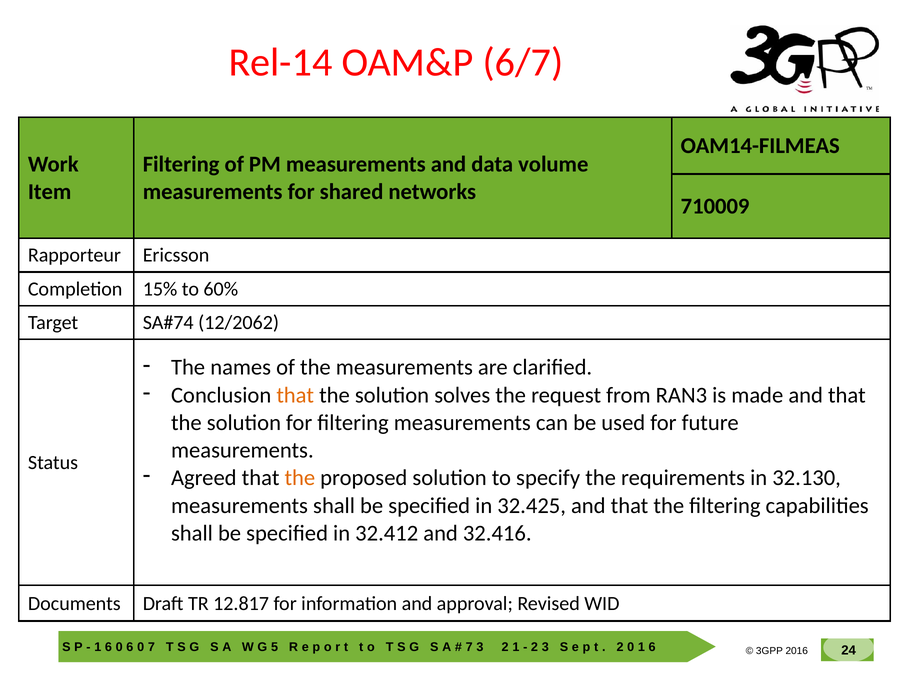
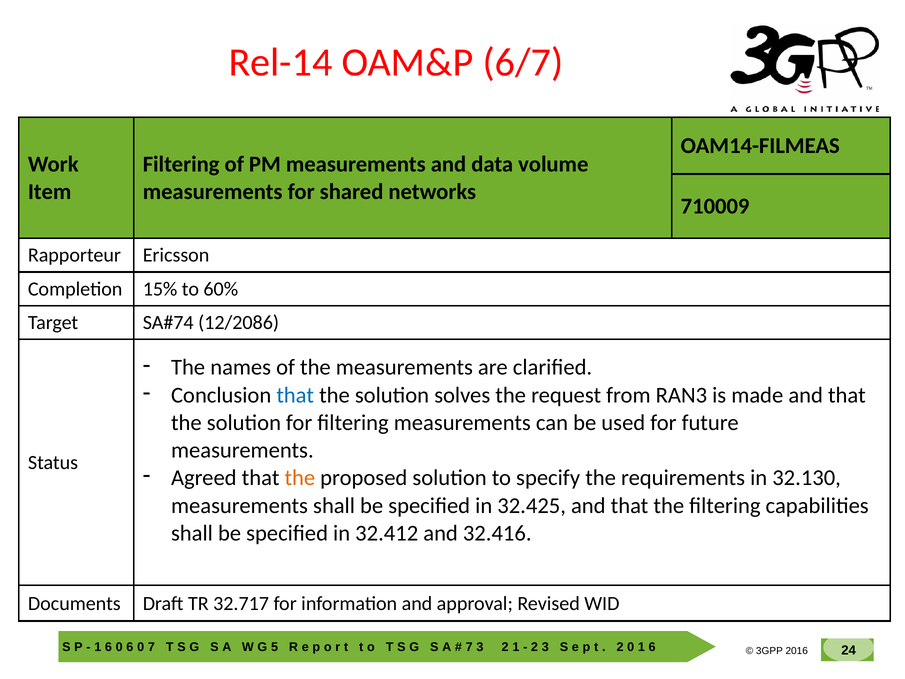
12/2062: 12/2062 -> 12/2086
that at (295, 395) colour: orange -> blue
12.817: 12.817 -> 32.717
